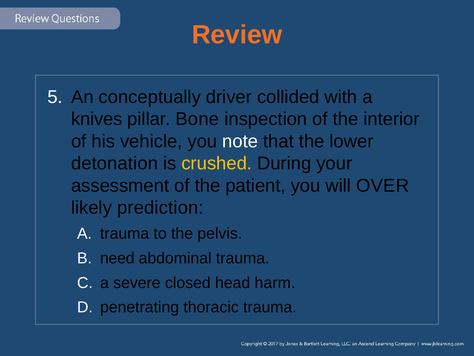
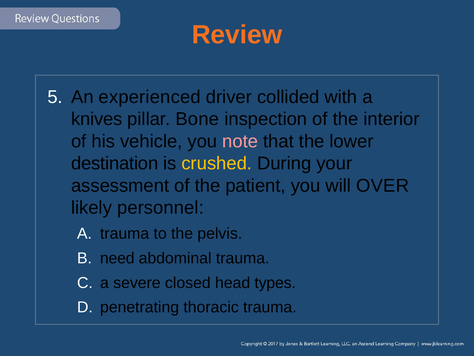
conceptually: conceptually -> experienced
note colour: white -> pink
detonation: detonation -> destination
prediction: prediction -> personnel
harm: harm -> types
